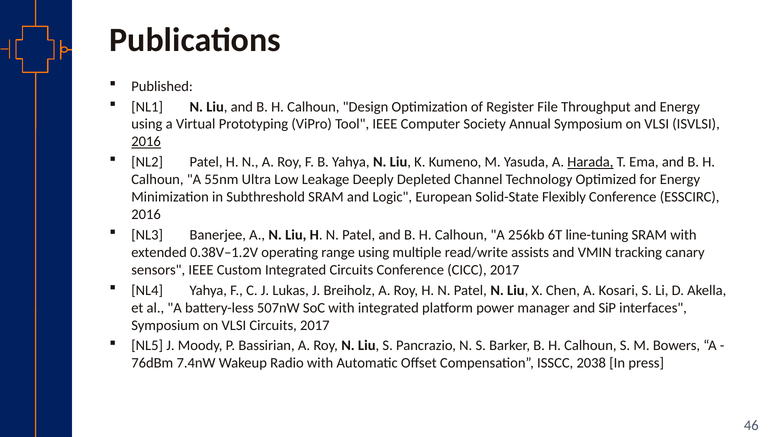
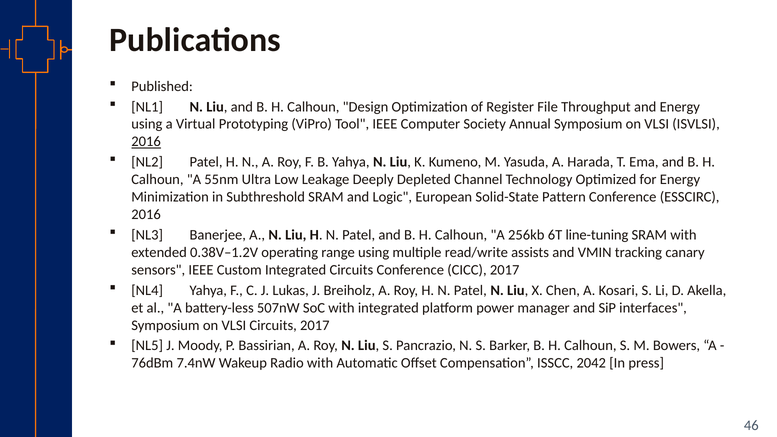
Harada underline: present -> none
Flexibly: Flexibly -> Pattern
2038: 2038 -> 2042
